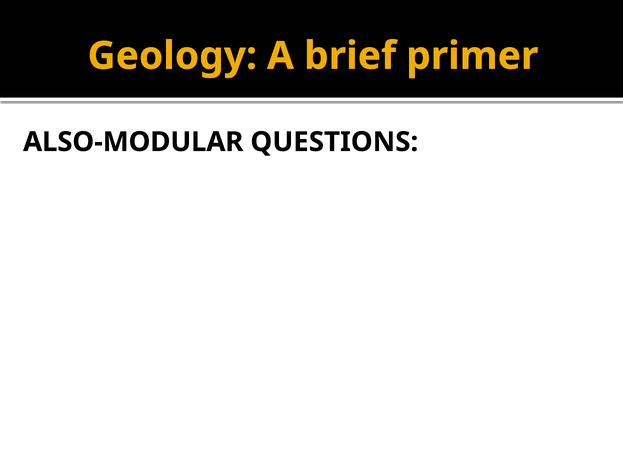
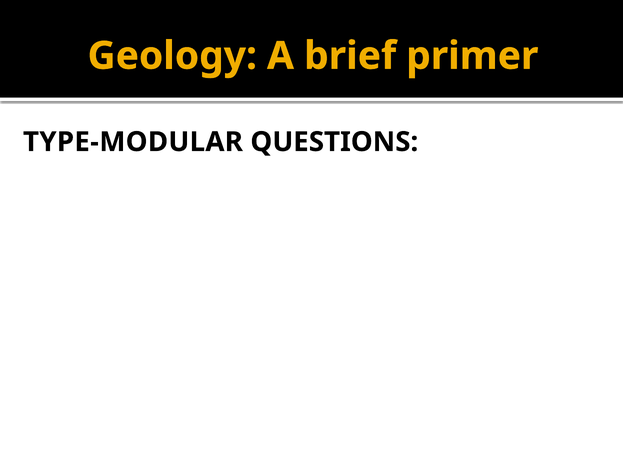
ALSO-MODULAR: ALSO-MODULAR -> TYPE-MODULAR
